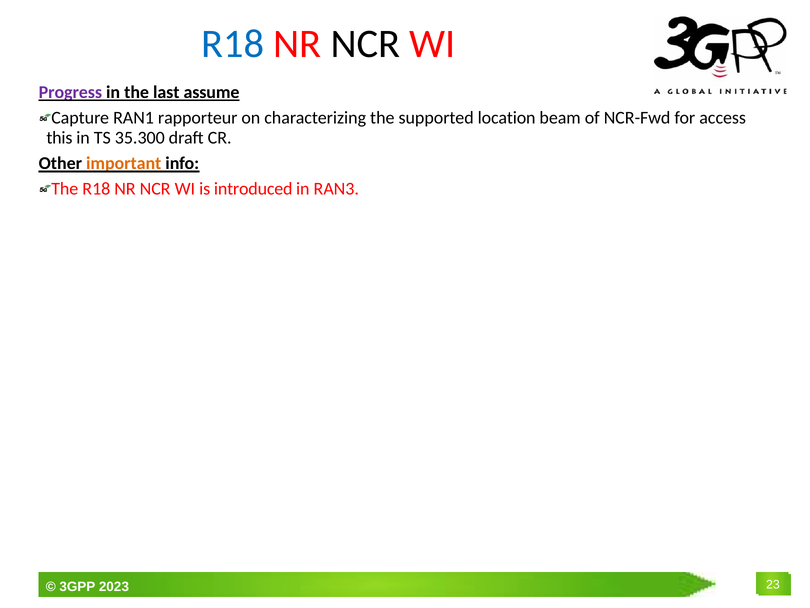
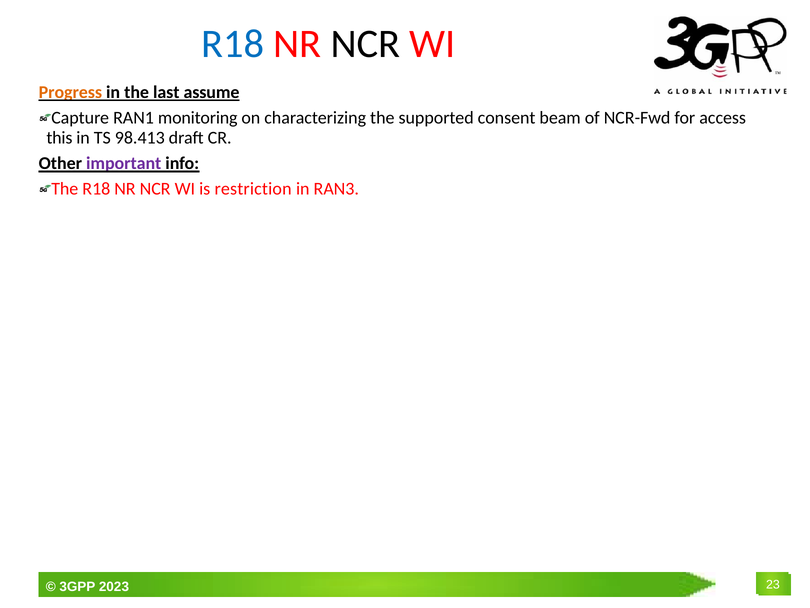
Progress colour: purple -> orange
rapporteur: rapporteur -> monitoring
location: location -> consent
35.300: 35.300 -> 98.413
important colour: orange -> purple
introduced: introduced -> restriction
